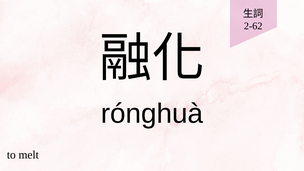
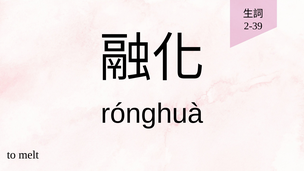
2-62: 2-62 -> 2-39
